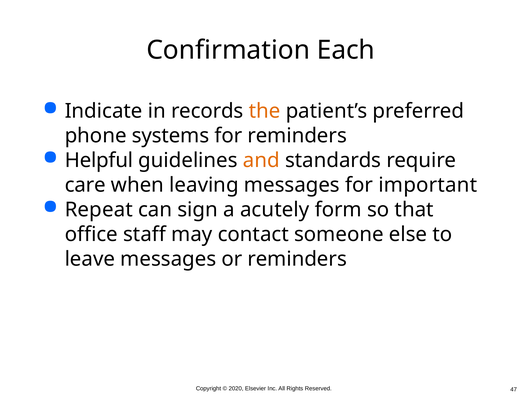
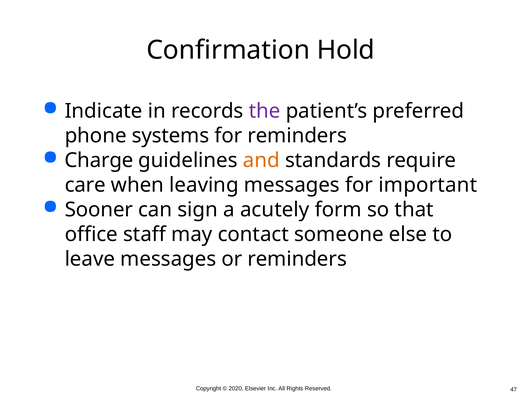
Each: Each -> Hold
the colour: orange -> purple
Helpful: Helpful -> Charge
Repeat: Repeat -> Sooner
